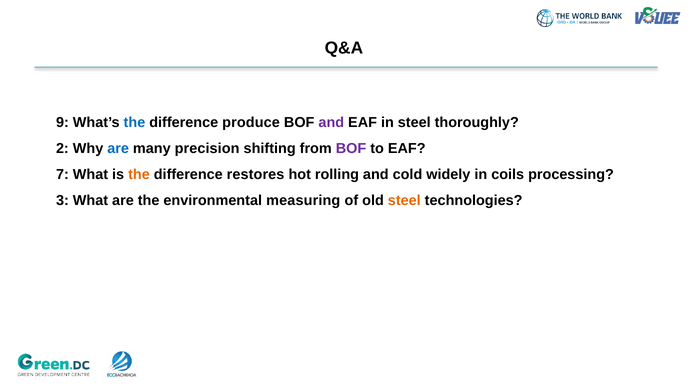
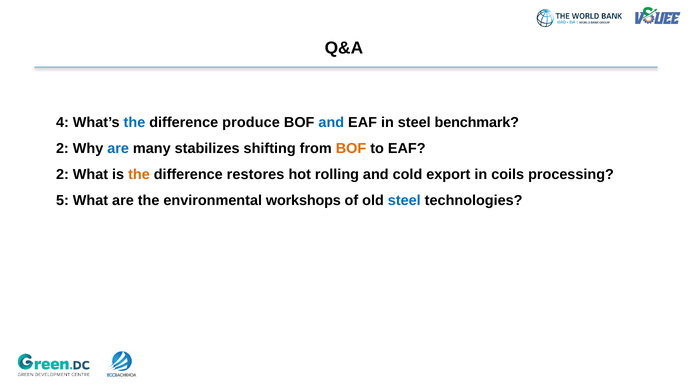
9: 9 -> 4
and at (331, 123) colour: purple -> blue
thoroughly: thoroughly -> benchmark
precision: precision -> stabilizes
BOF at (351, 149) colour: purple -> orange
7 at (62, 175): 7 -> 2
widely: widely -> export
3: 3 -> 5
measuring: measuring -> workshops
steel at (404, 201) colour: orange -> blue
